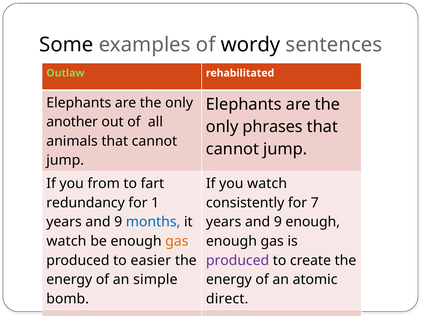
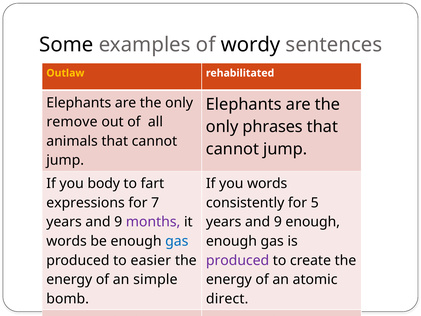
Outlaw colour: light green -> yellow
another: another -> remove
you from: from -> body
you watch: watch -> words
redundancy: redundancy -> expressions
1: 1 -> 7
7: 7 -> 5
months colour: blue -> purple
watch at (66, 241): watch -> words
gas at (177, 241) colour: orange -> blue
